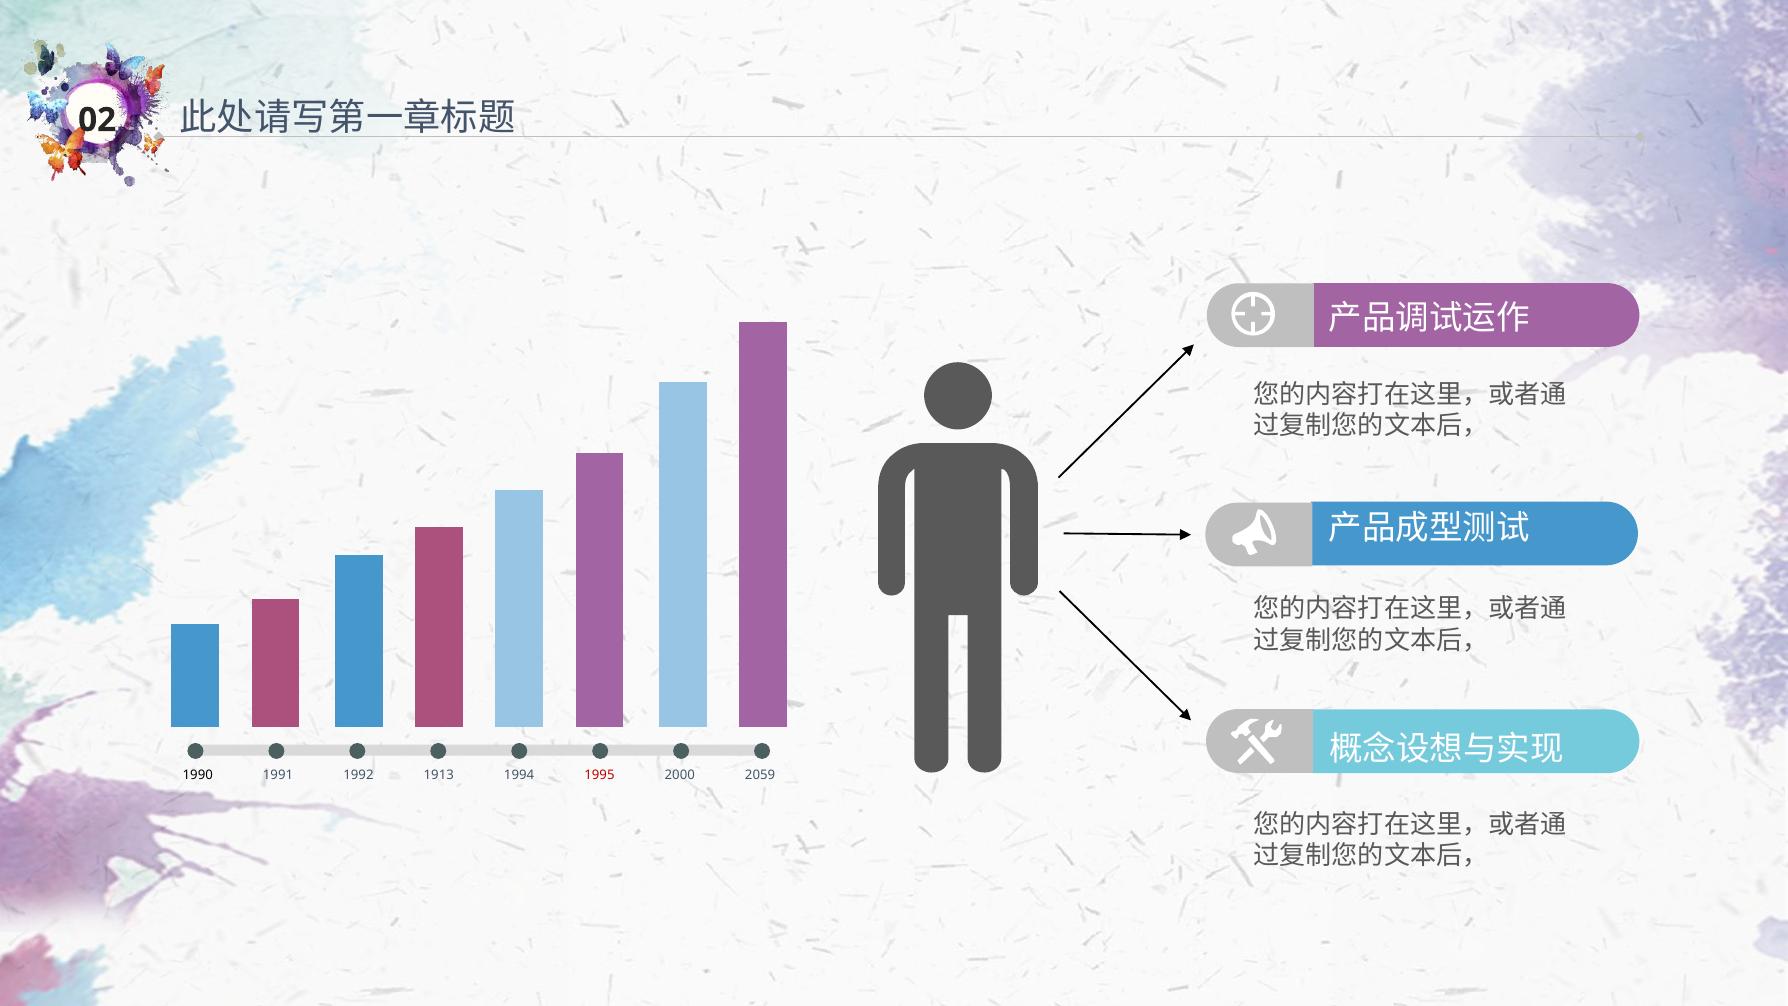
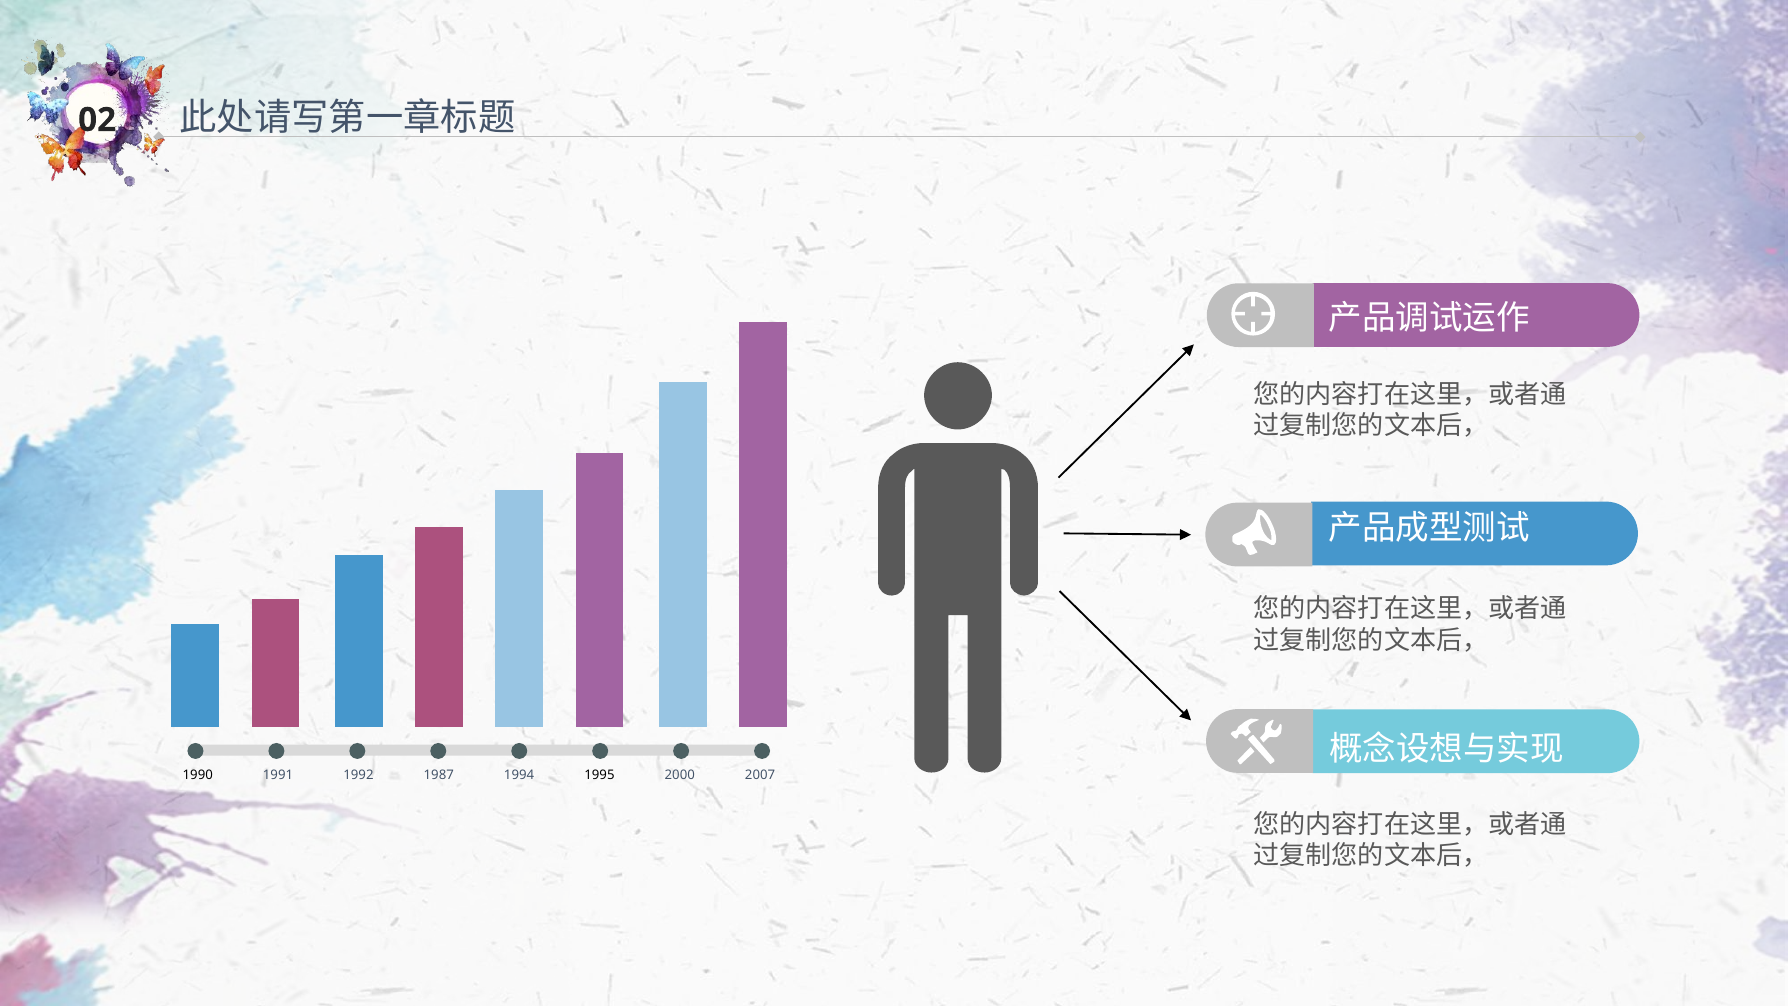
1913: 1913 -> 1987
1995 colour: red -> black
2059: 2059 -> 2007
